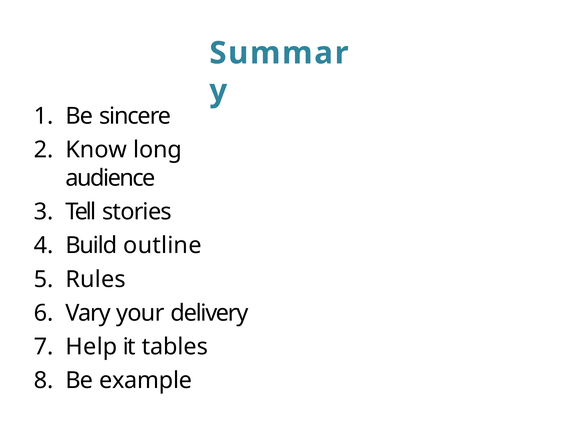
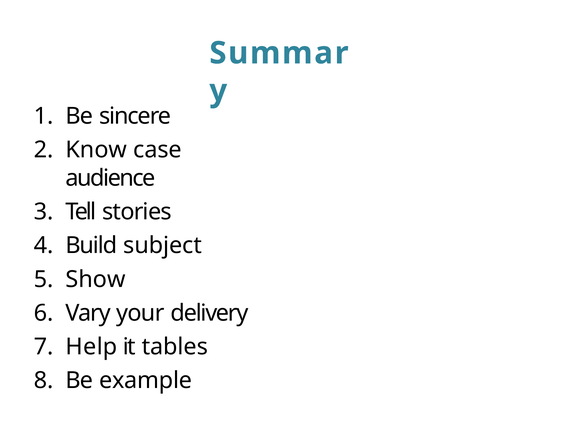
long: long -> case
outline: outline -> subject
Rules: Rules -> Show
